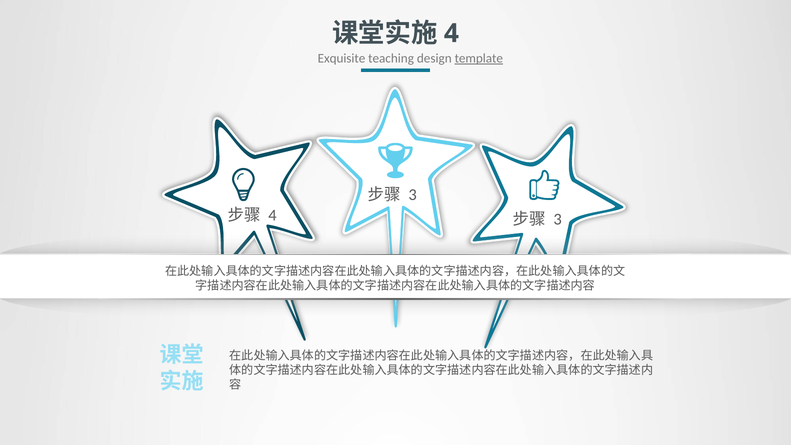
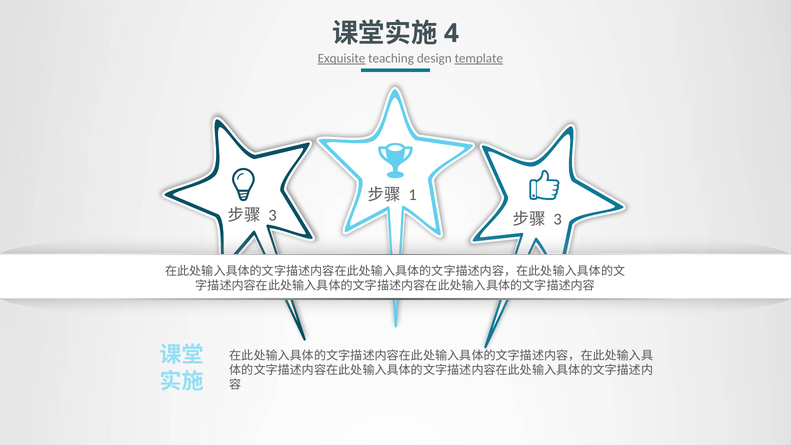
Exquisite underline: none -> present
3 at (413, 195): 3 -> 1
4 at (272, 216): 4 -> 3
